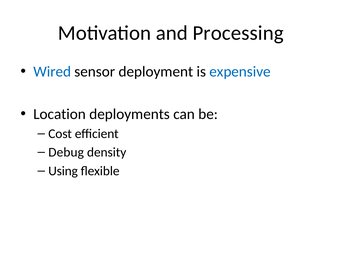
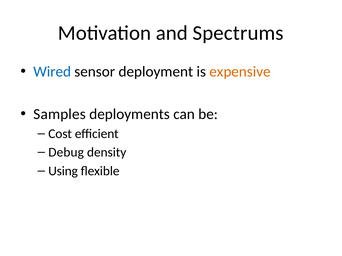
Processing: Processing -> Spectrums
expensive colour: blue -> orange
Location: Location -> Samples
